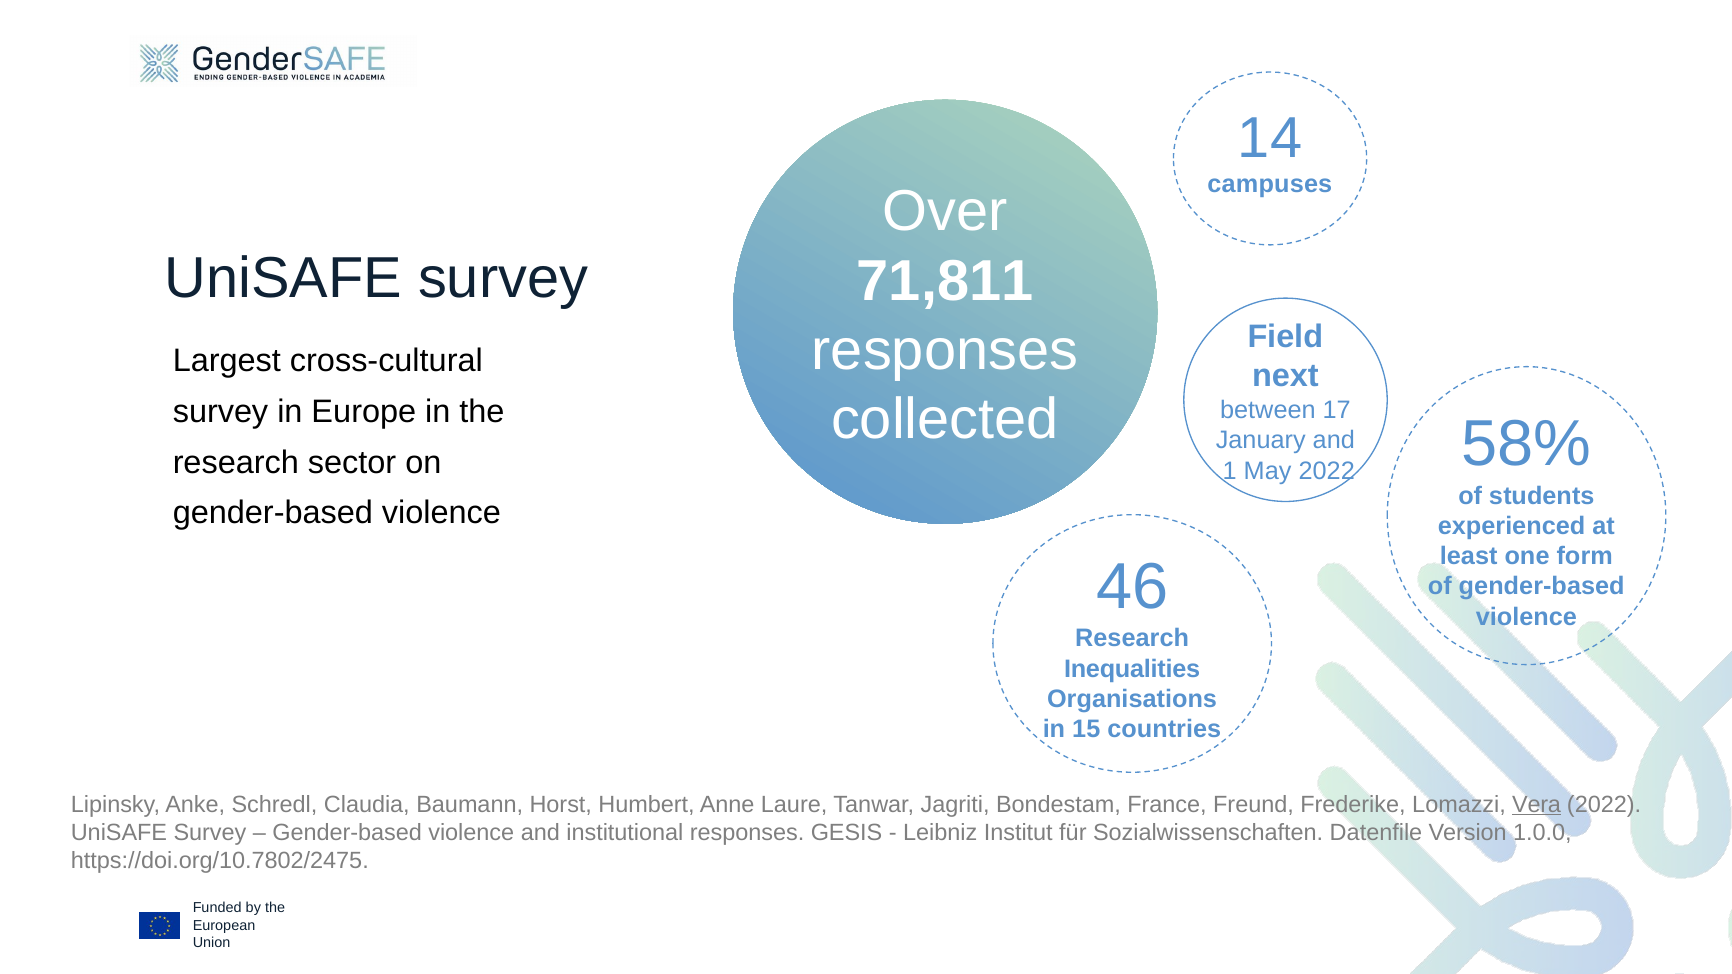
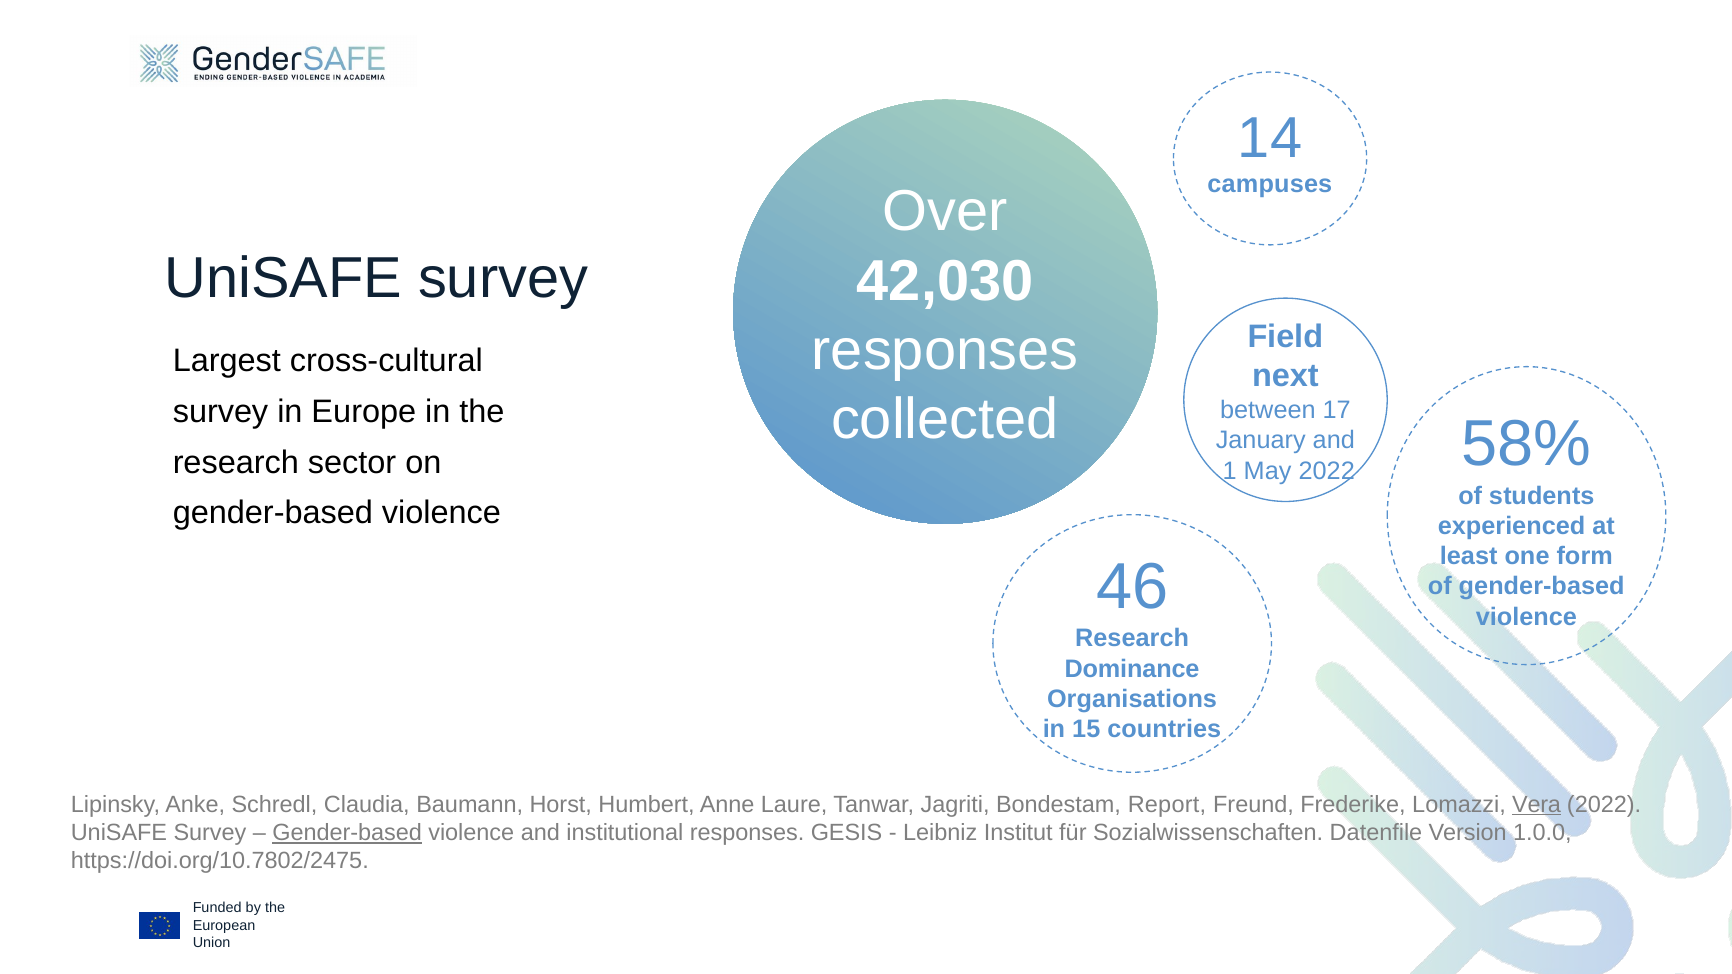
71,811: 71,811 -> 42,030
Inequalities: Inequalities -> Dominance
France: France -> Report
Gender-based at (347, 833) underline: none -> present
